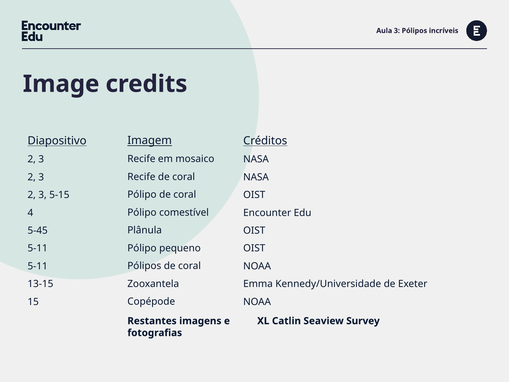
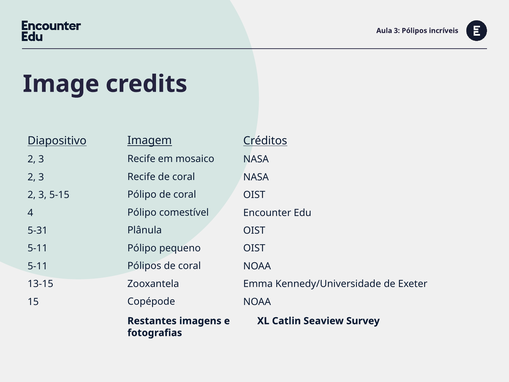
5-45: 5-45 -> 5-31
